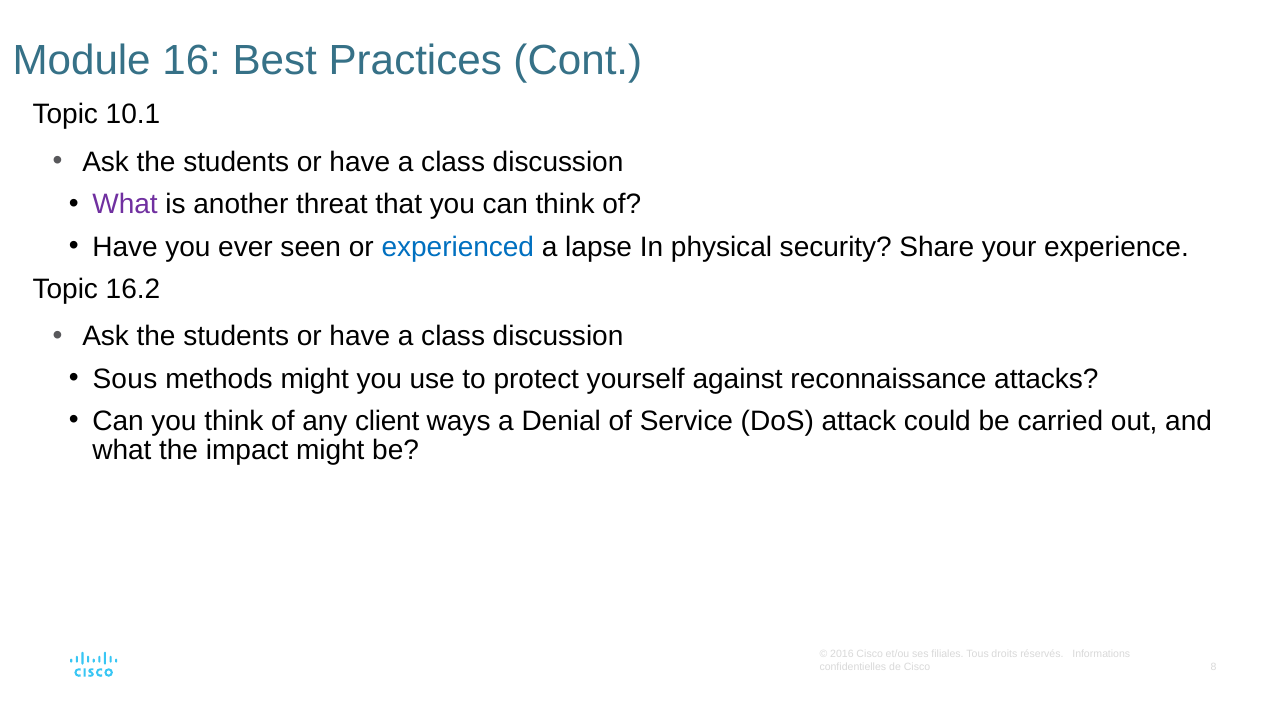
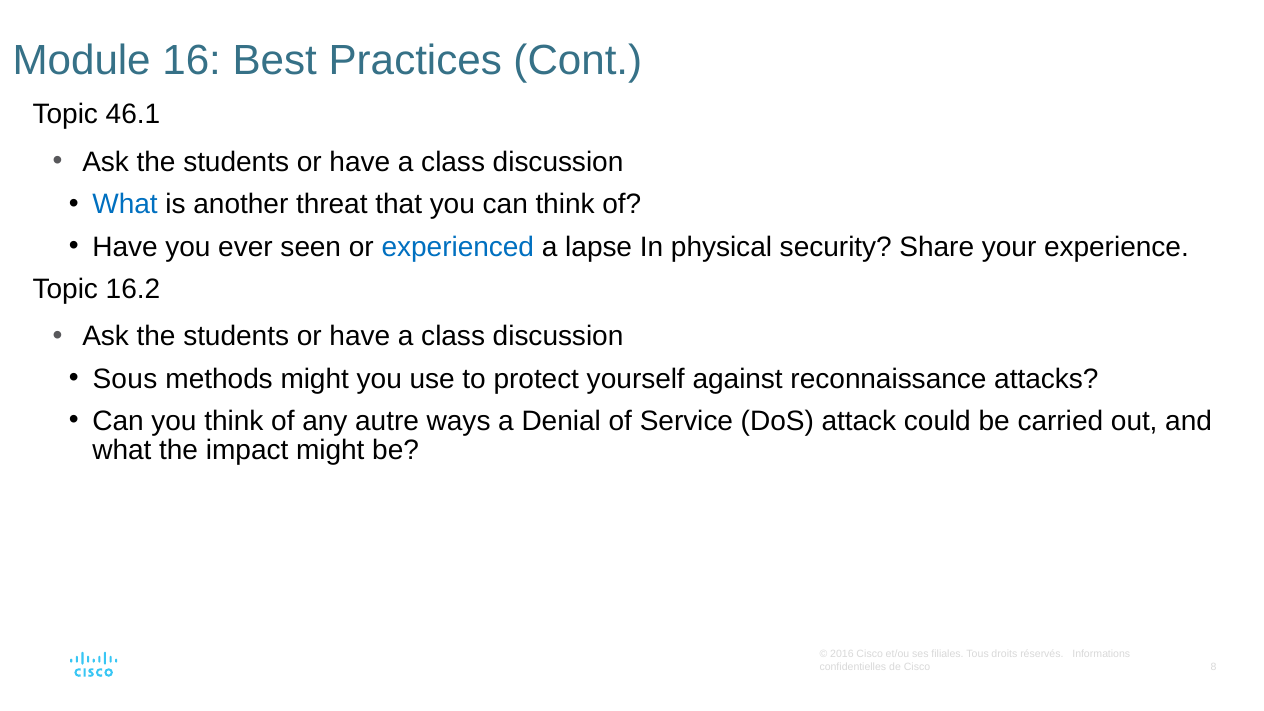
10.1: 10.1 -> 46.1
What at (125, 204) colour: purple -> blue
client: client -> autre
